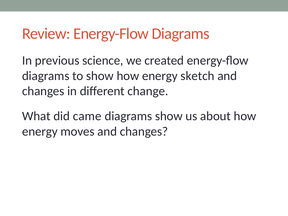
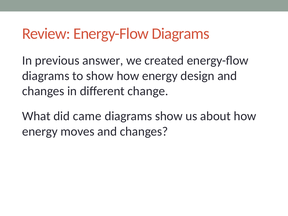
science: science -> answer
sketch: sketch -> design
